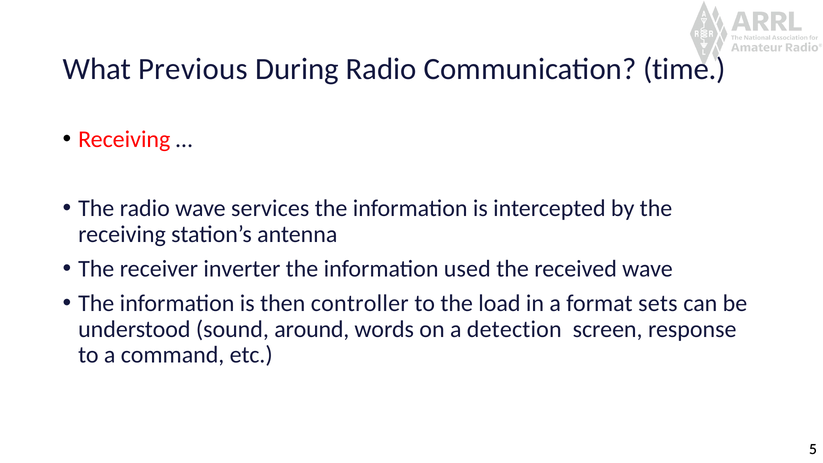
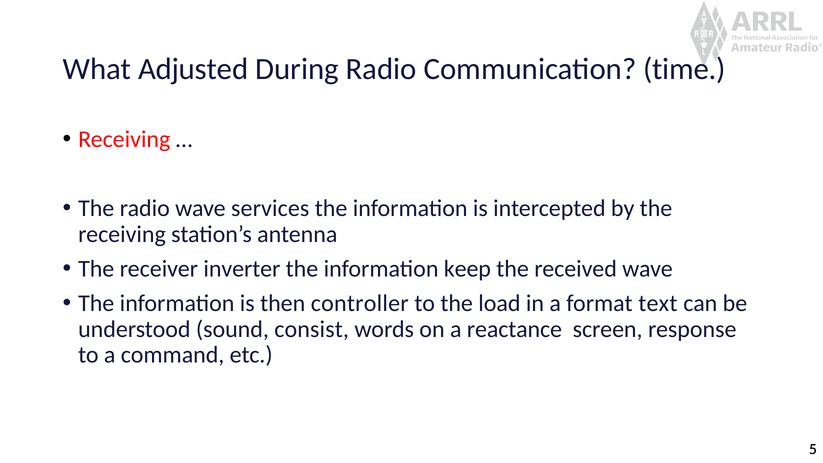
Previous: Previous -> Adjusted
used: used -> keep
sets: sets -> text
around: around -> consist
detection: detection -> reactance
